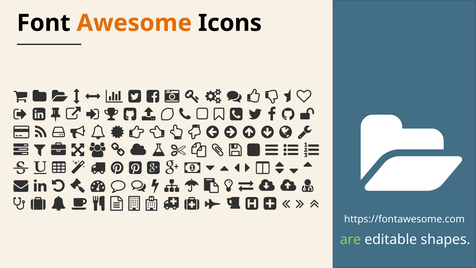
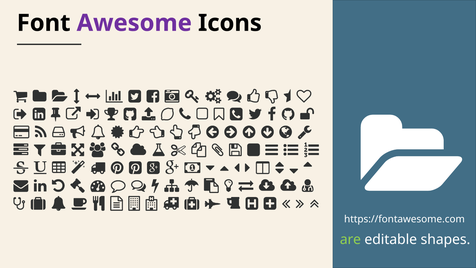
Awesome colour: orange -> purple
